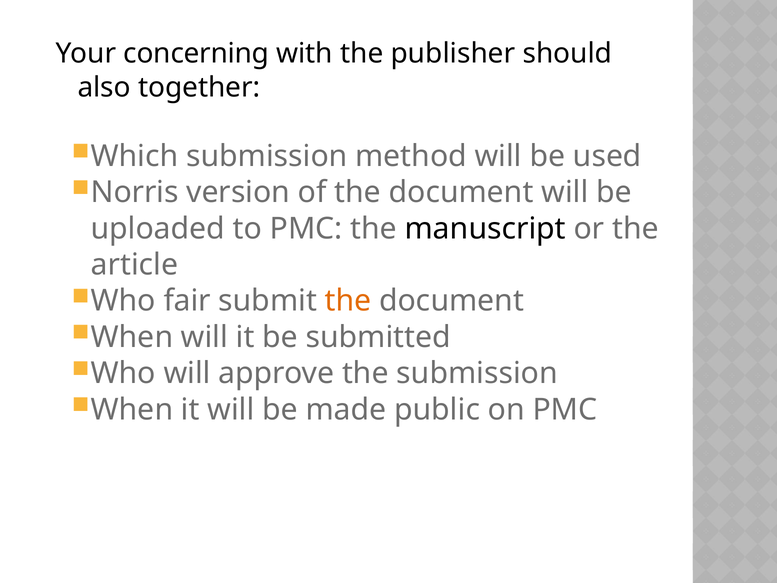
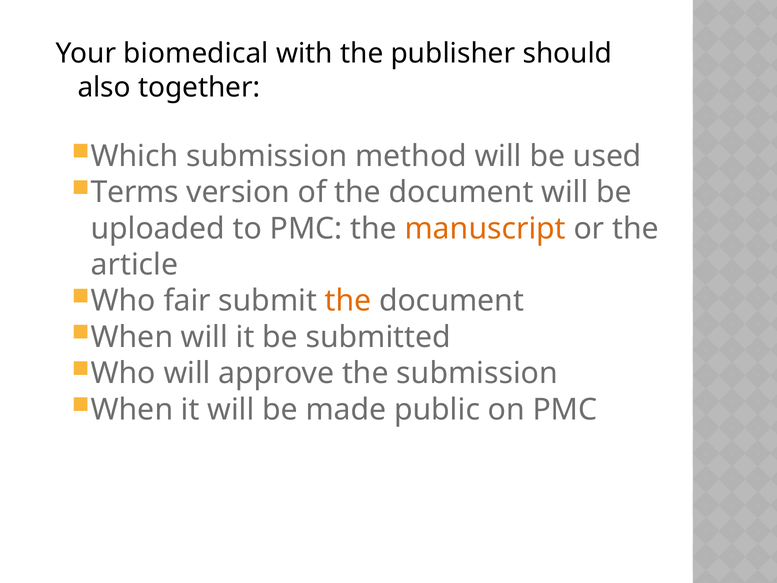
concerning: concerning -> biomedical
Norris: Norris -> Terms
manuscript colour: black -> orange
